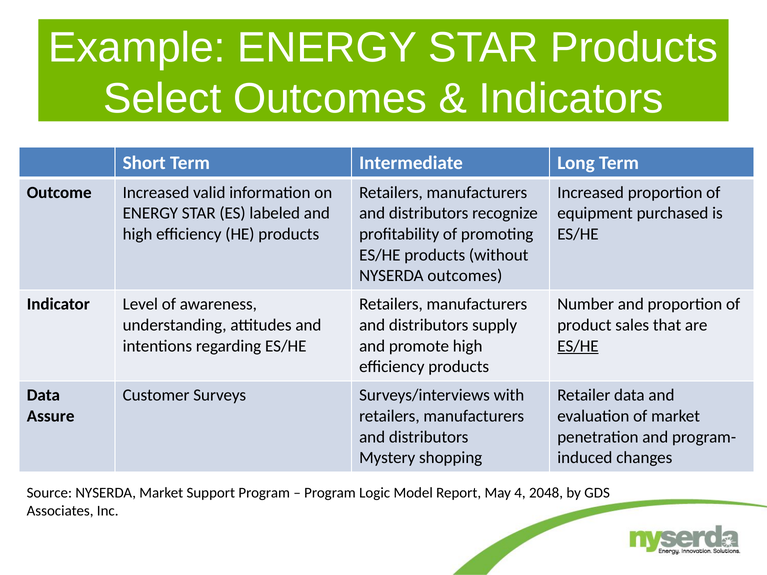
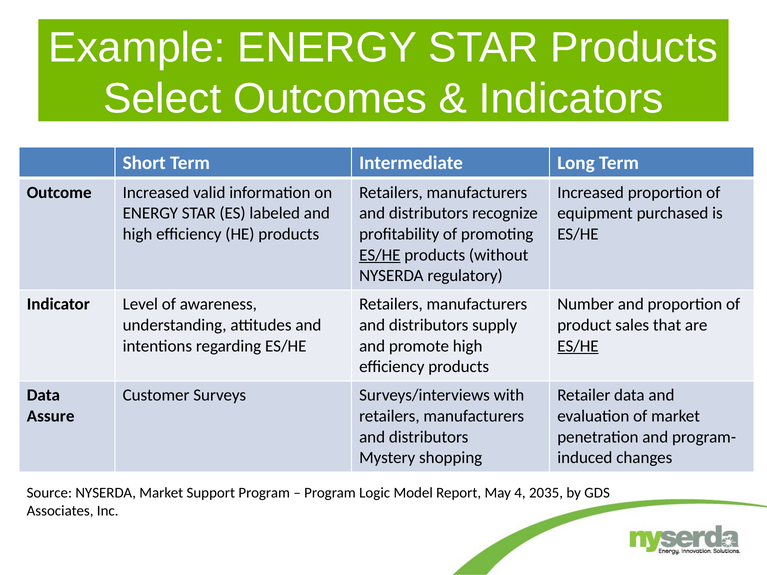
ES/HE at (380, 255) underline: none -> present
NYSERDA outcomes: outcomes -> regulatory
2048: 2048 -> 2035
